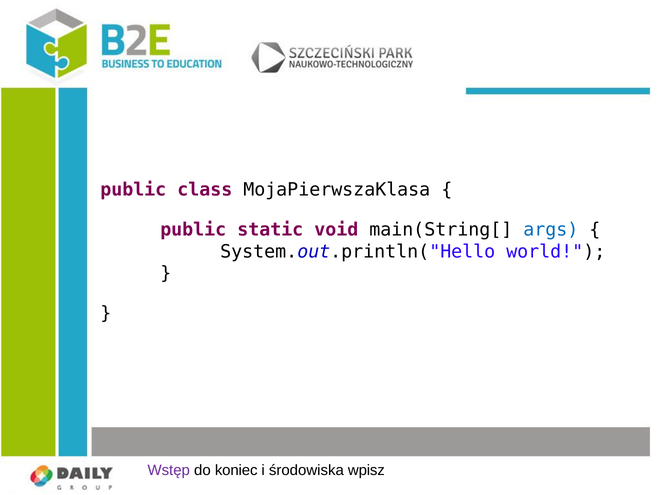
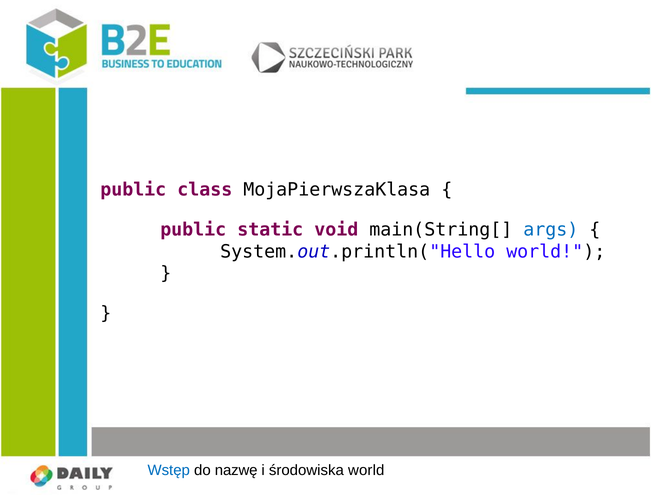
Wstęp colour: purple -> blue
koniec: koniec -> nazwę
środowiska wpisz: wpisz -> world
